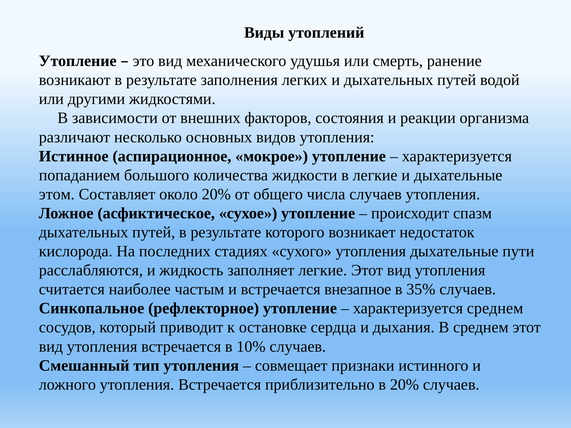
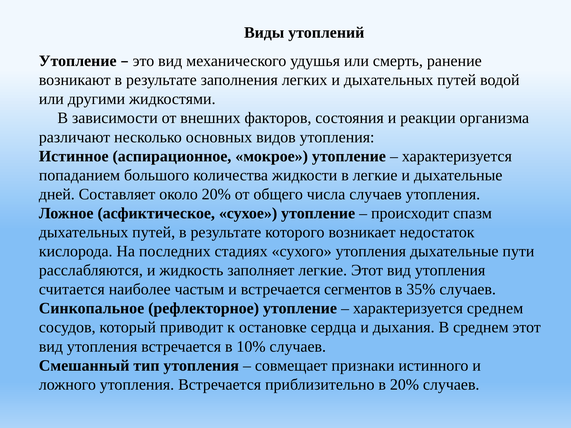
этом: этом -> дней
внезапное: внезапное -> сегментов
